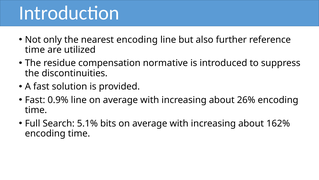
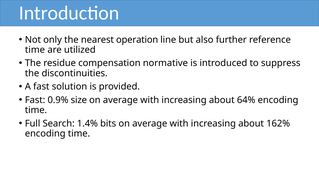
nearest encoding: encoding -> operation
0.9% line: line -> size
26%: 26% -> 64%
5.1%: 5.1% -> 1.4%
